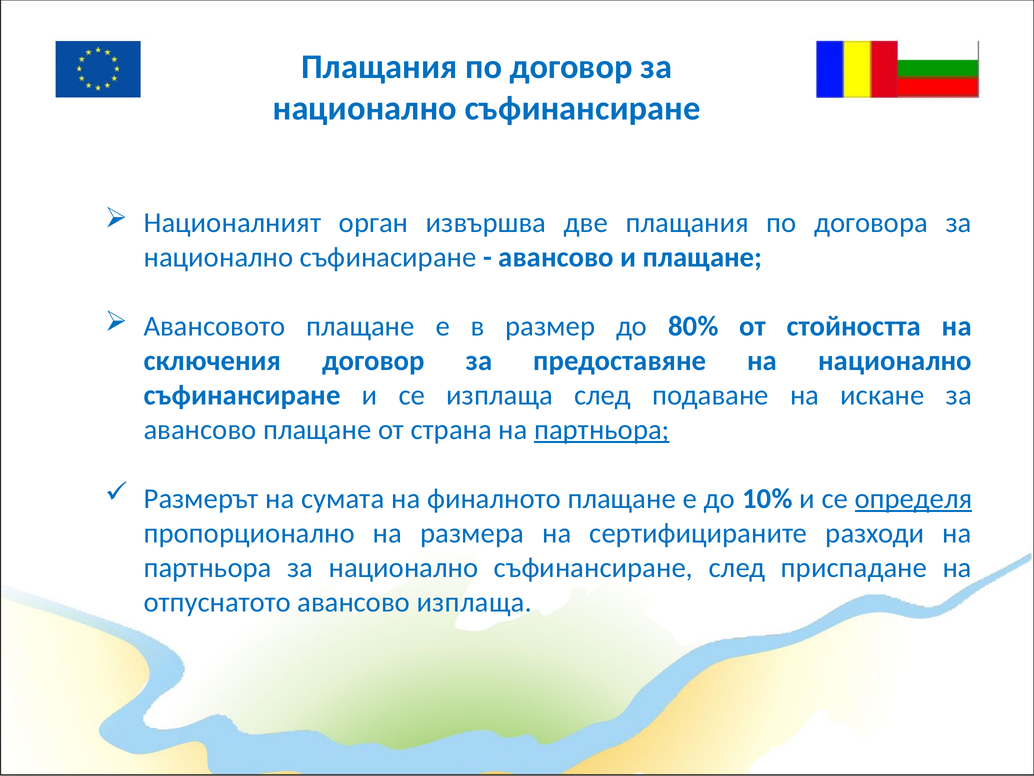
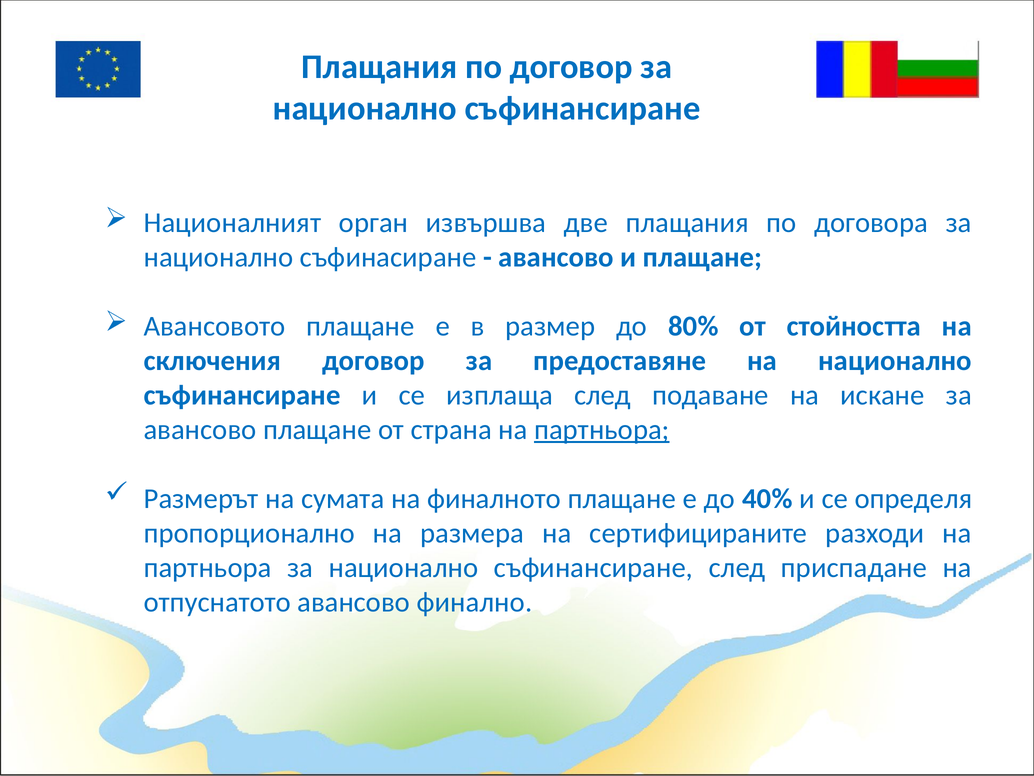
10%: 10% -> 40%
определя underline: present -> none
авансово изплаща: изплаща -> финално
